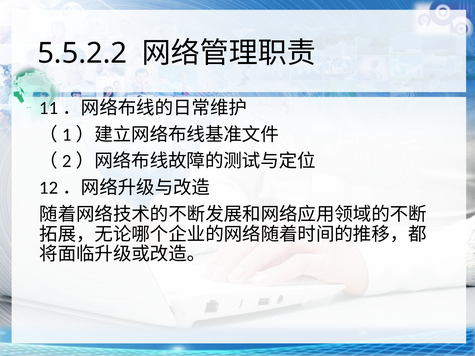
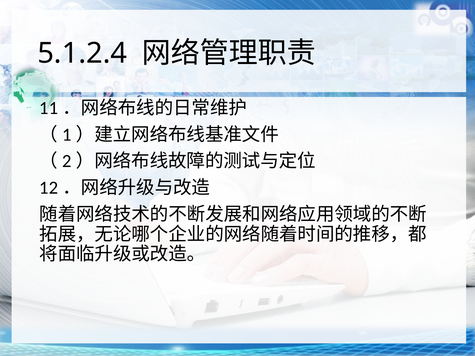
5.5.2.2: 5.5.2.2 -> 5.1.2.4
